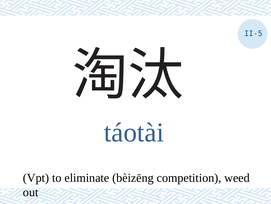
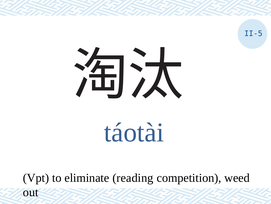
bèizēng: bèizēng -> reading
